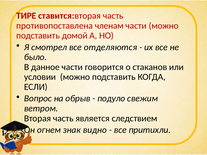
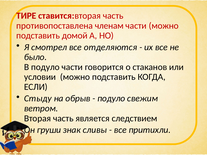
В данное: данное -> подуло
Вопрос: Вопрос -> Стыду
огнем: огнем -> груши
видно: видно -> сливы
